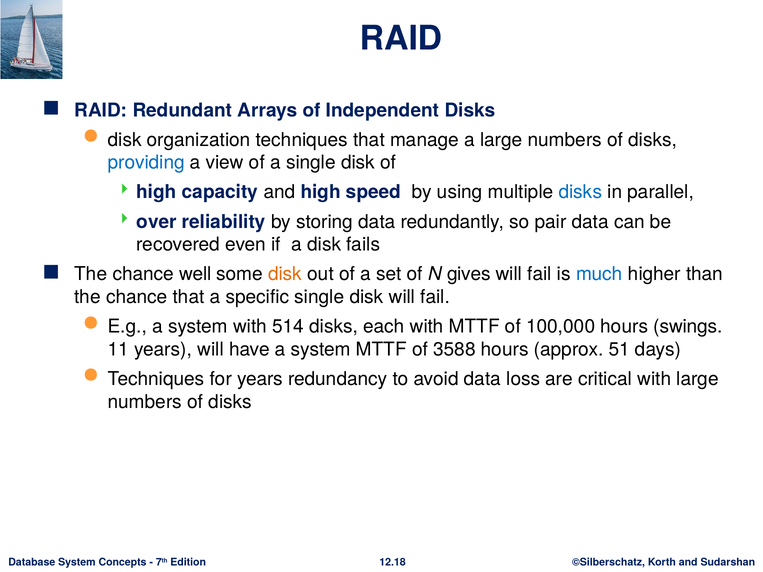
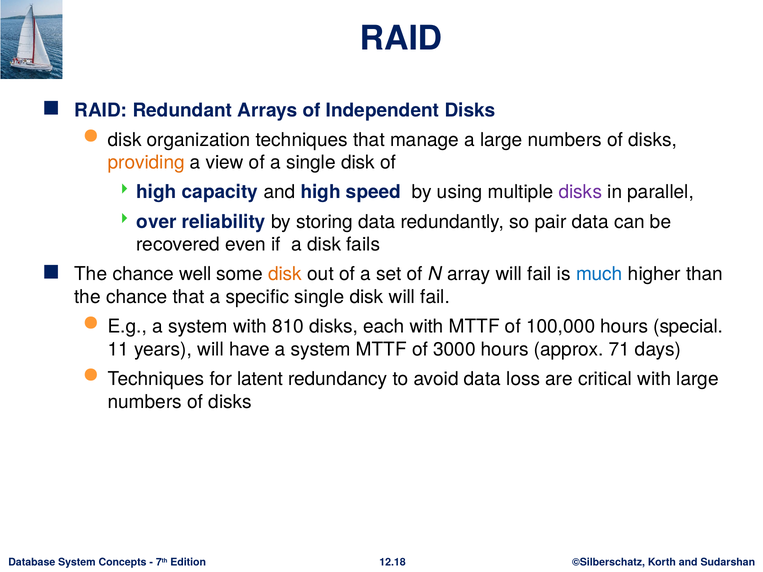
providing colour: blue -> orange
disks at (580, 192) colour: blue -> purple
gives: gives -> array
514: 514 -> 810
swings: swings -> special
3588: 3588 -> 3000
51: 51 -> 71
for years: years -> latent
